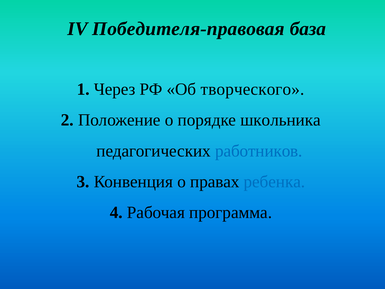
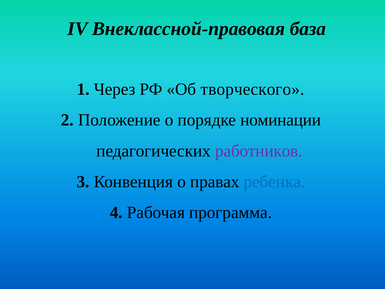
Победителя-правовая: Победителя-правовая -> Внеклассной-правовая
школьника: школьника -> номинации
работников colour: blue -> purple
